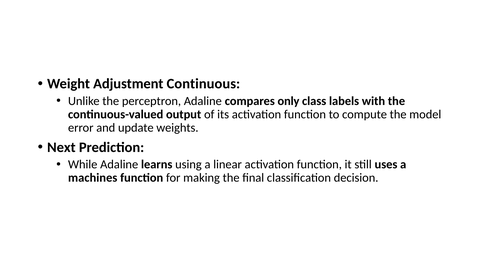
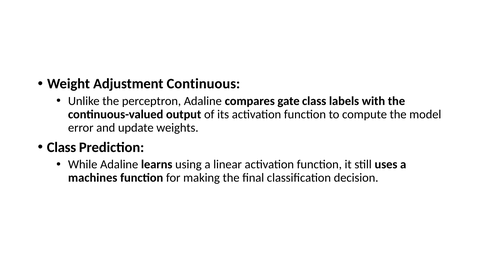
only: only -> gate
Next at (61, 147): Next -> Class
